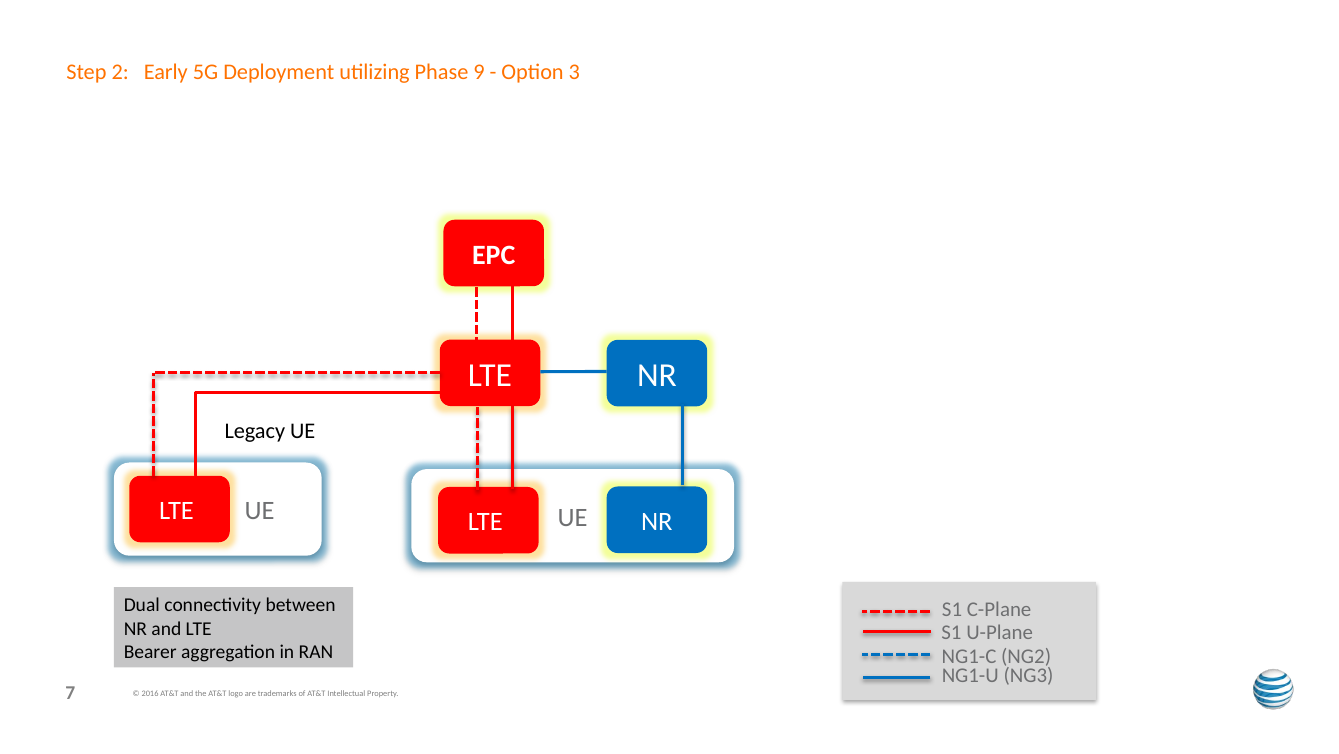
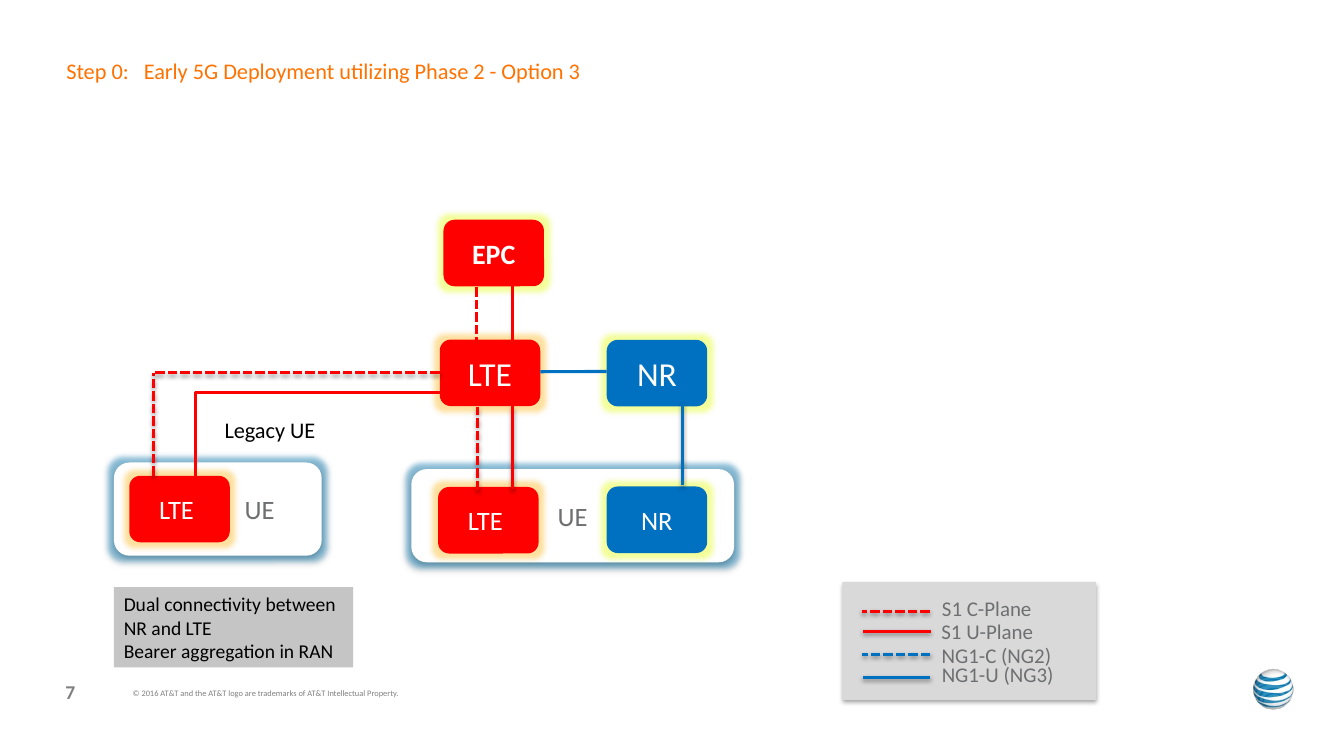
2: 2 -> 0
9: 9 -> 2
